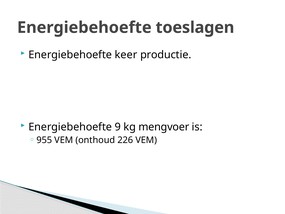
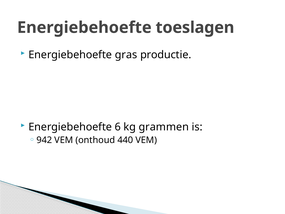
keer: keer -> gras
9: 9 -> 6
mengvoer: mengvoer -> grammen
955: 955 -> 942
226: 226 -> 440
